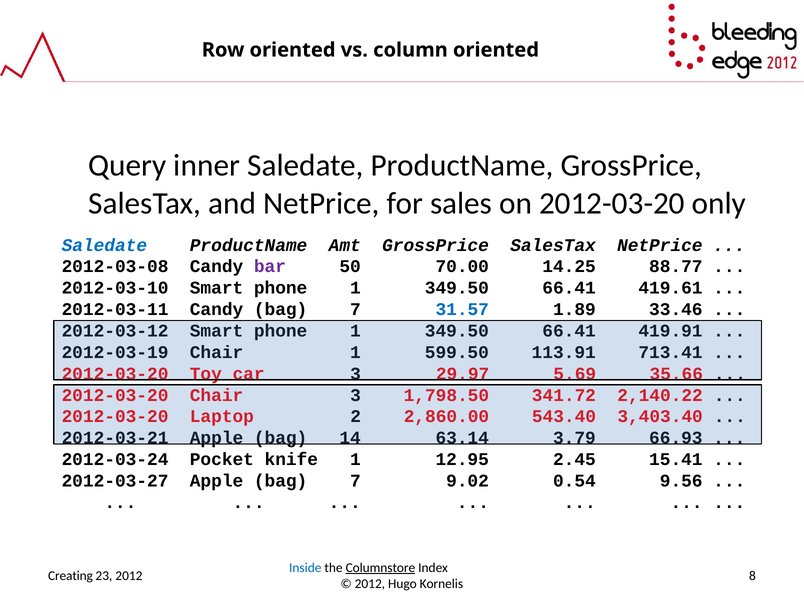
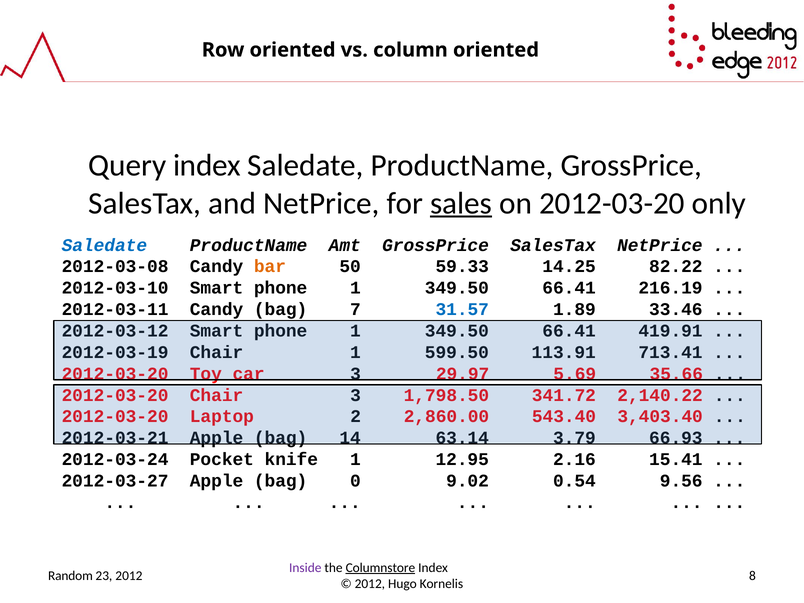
Query inner: inner -> index
sales underline: none -> present
bar colour: purple -> orange
70.00: 70.00 -> 59.33
88.77: 88.77 -> 82.22
419.61: 419.61 -> 216.19
2.45: 2.45 -> 2.16
Apple bag 7: 7 -> 0
Inside colour: blue -> purple
Creating: Creating -> Random
